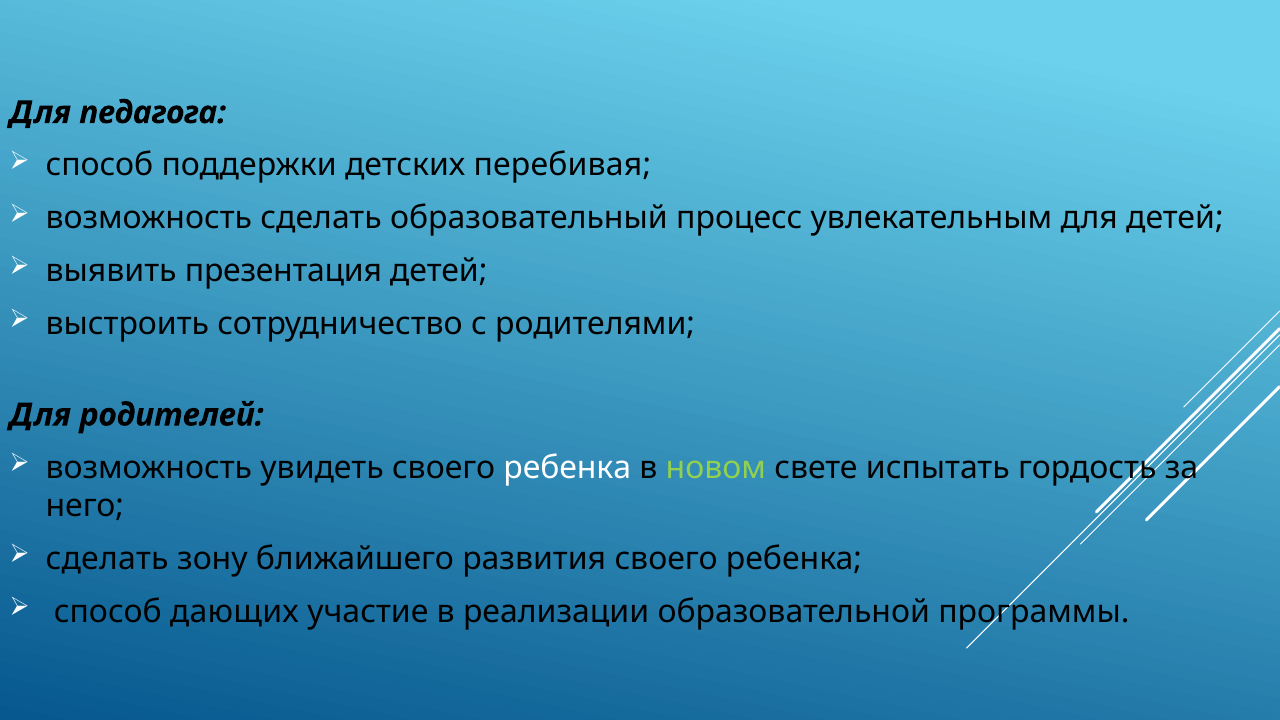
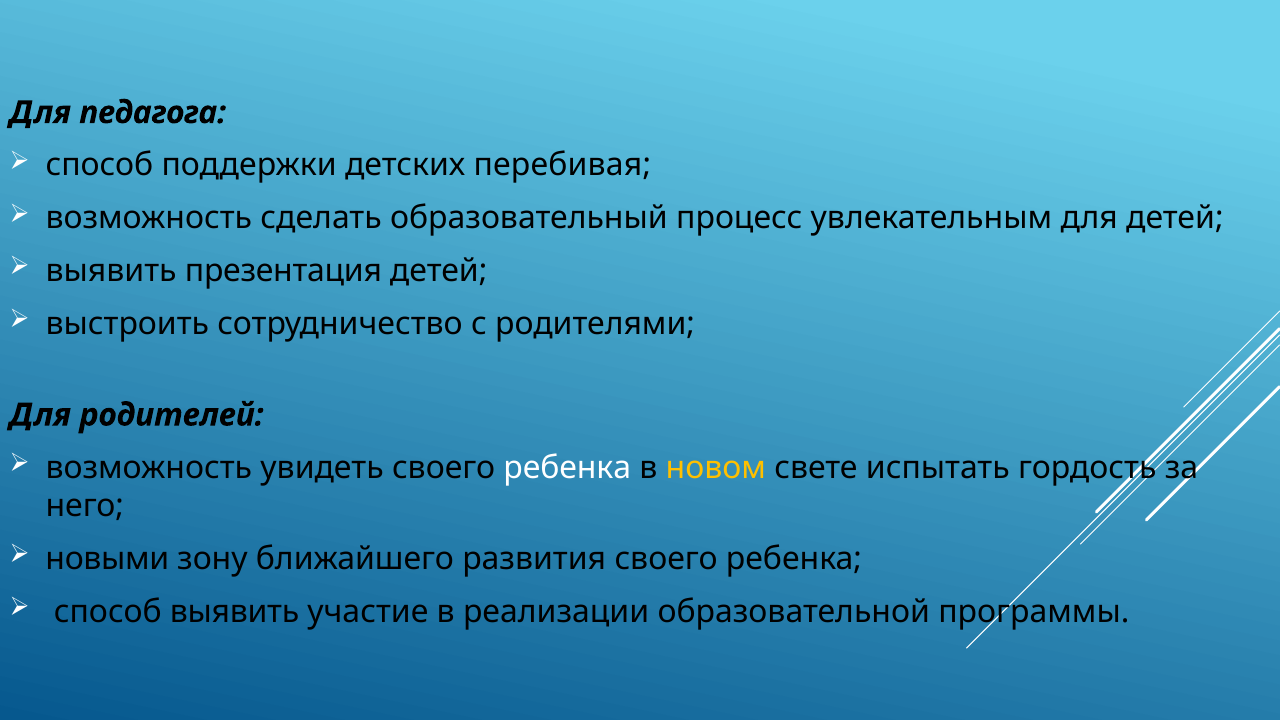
новом colour: light green -> yellow
сделать at (107, 559): сделать -> новыми
способ дающих: дающих -> выявить
